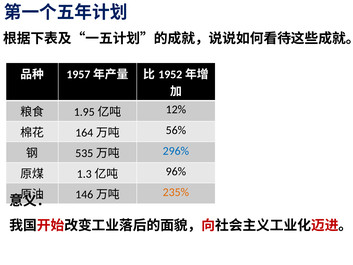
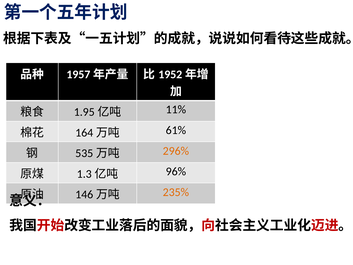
12%: 12% -> 11%
56%: 56% -> 61%
296% colour: blue -> orange
